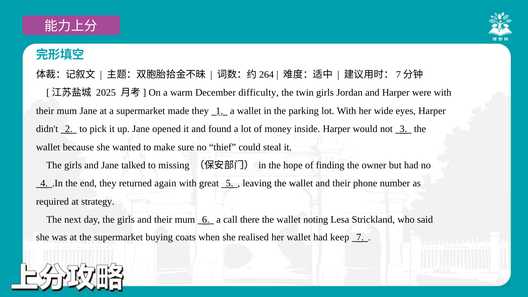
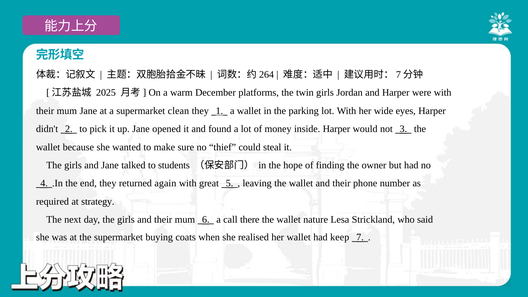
difficulty: difficulty -> platforms
made: made -> clean
missing: missing -> students
noting: noting -> nature
